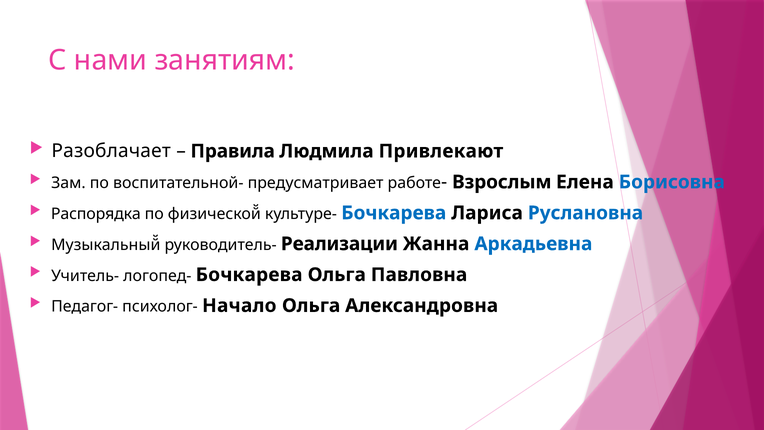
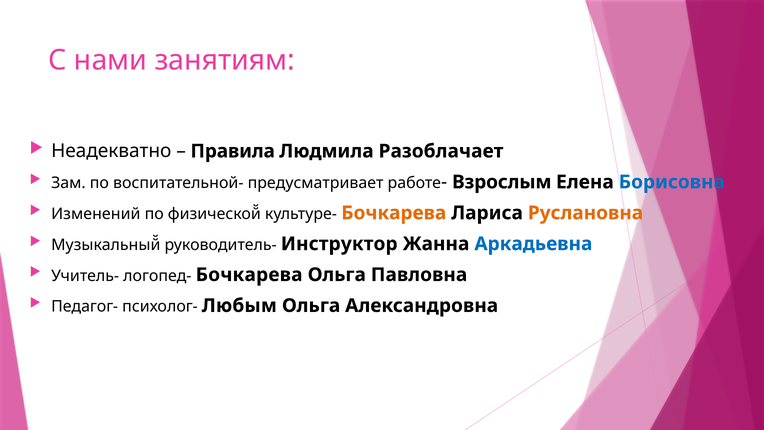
Разоблачает: Разоблачает -> Неадекватно
Привлекают: Привлекают -> Разоблачает
Распорядка: Распорядка -> Изменений
Бочкарева at (394, 213) colour: blue -> orange
Руслановна colour: blue -> orange
Реализации: Реализации -> Инструктор
Начало: Начало -> Любым
